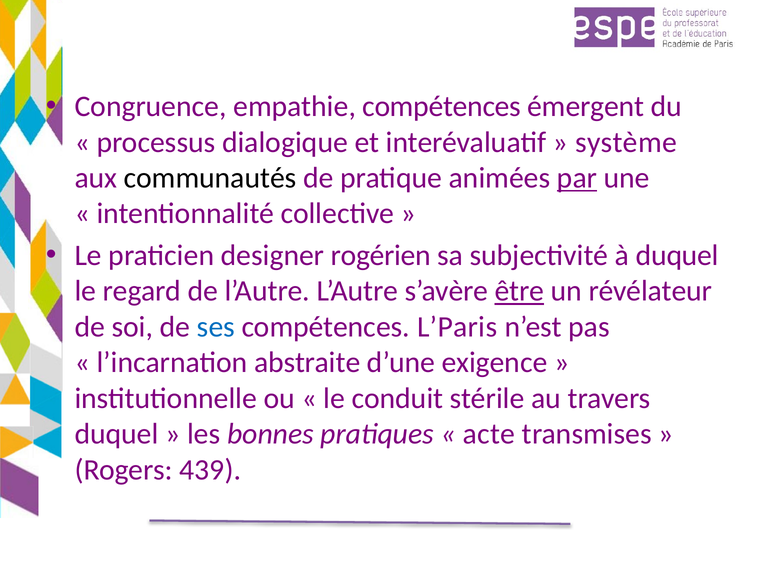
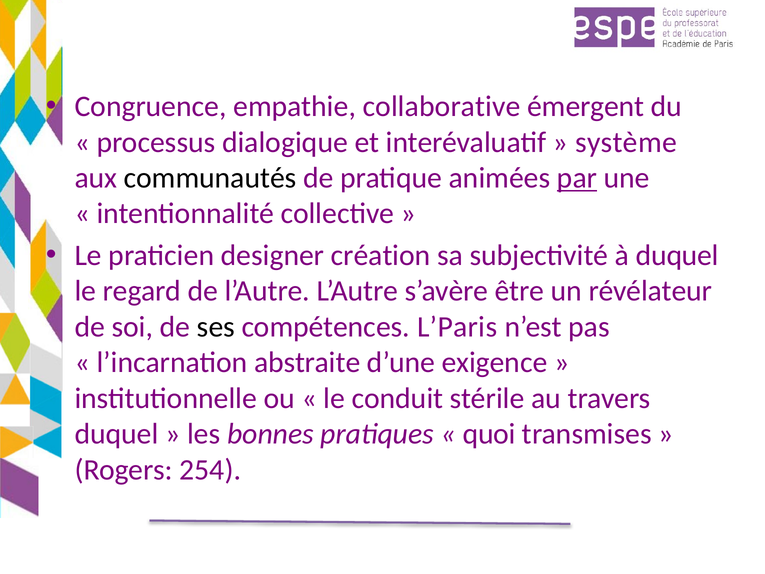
empathie compétences: compétences -> collaborative
rogérien: rogérien -> création
être underline: present -> none
ses colour: blue -> black
acte: acte -> quoi
439: 439 -> 254
